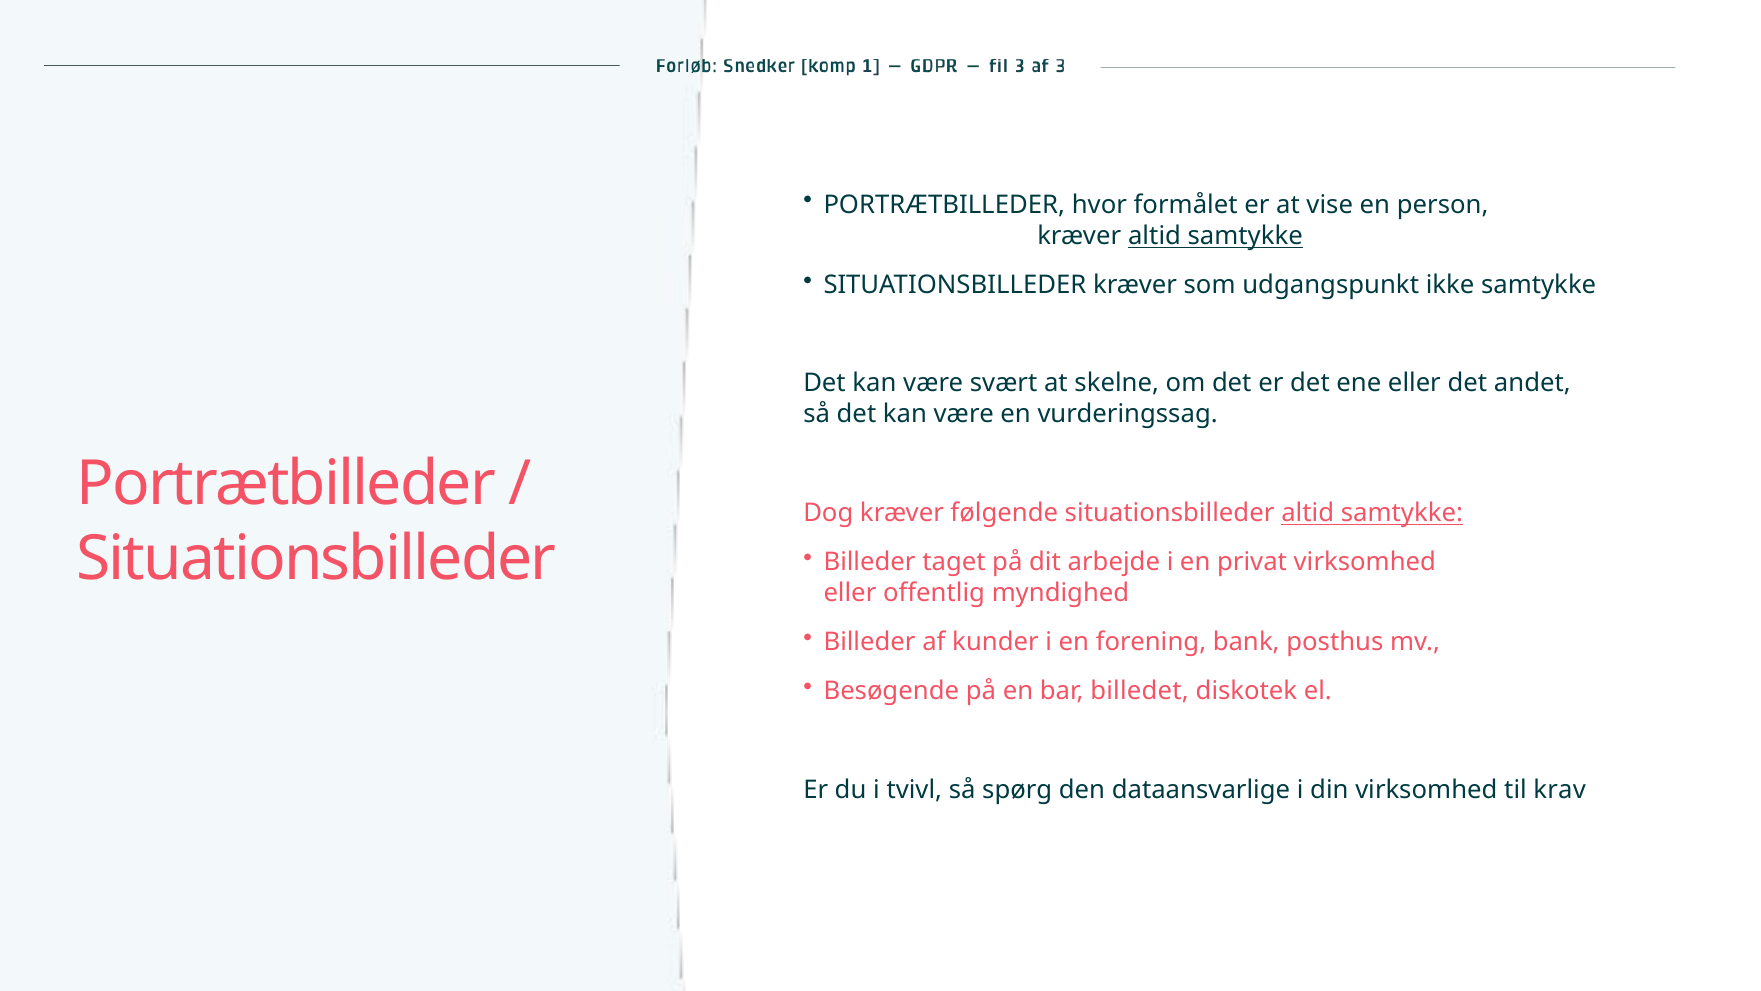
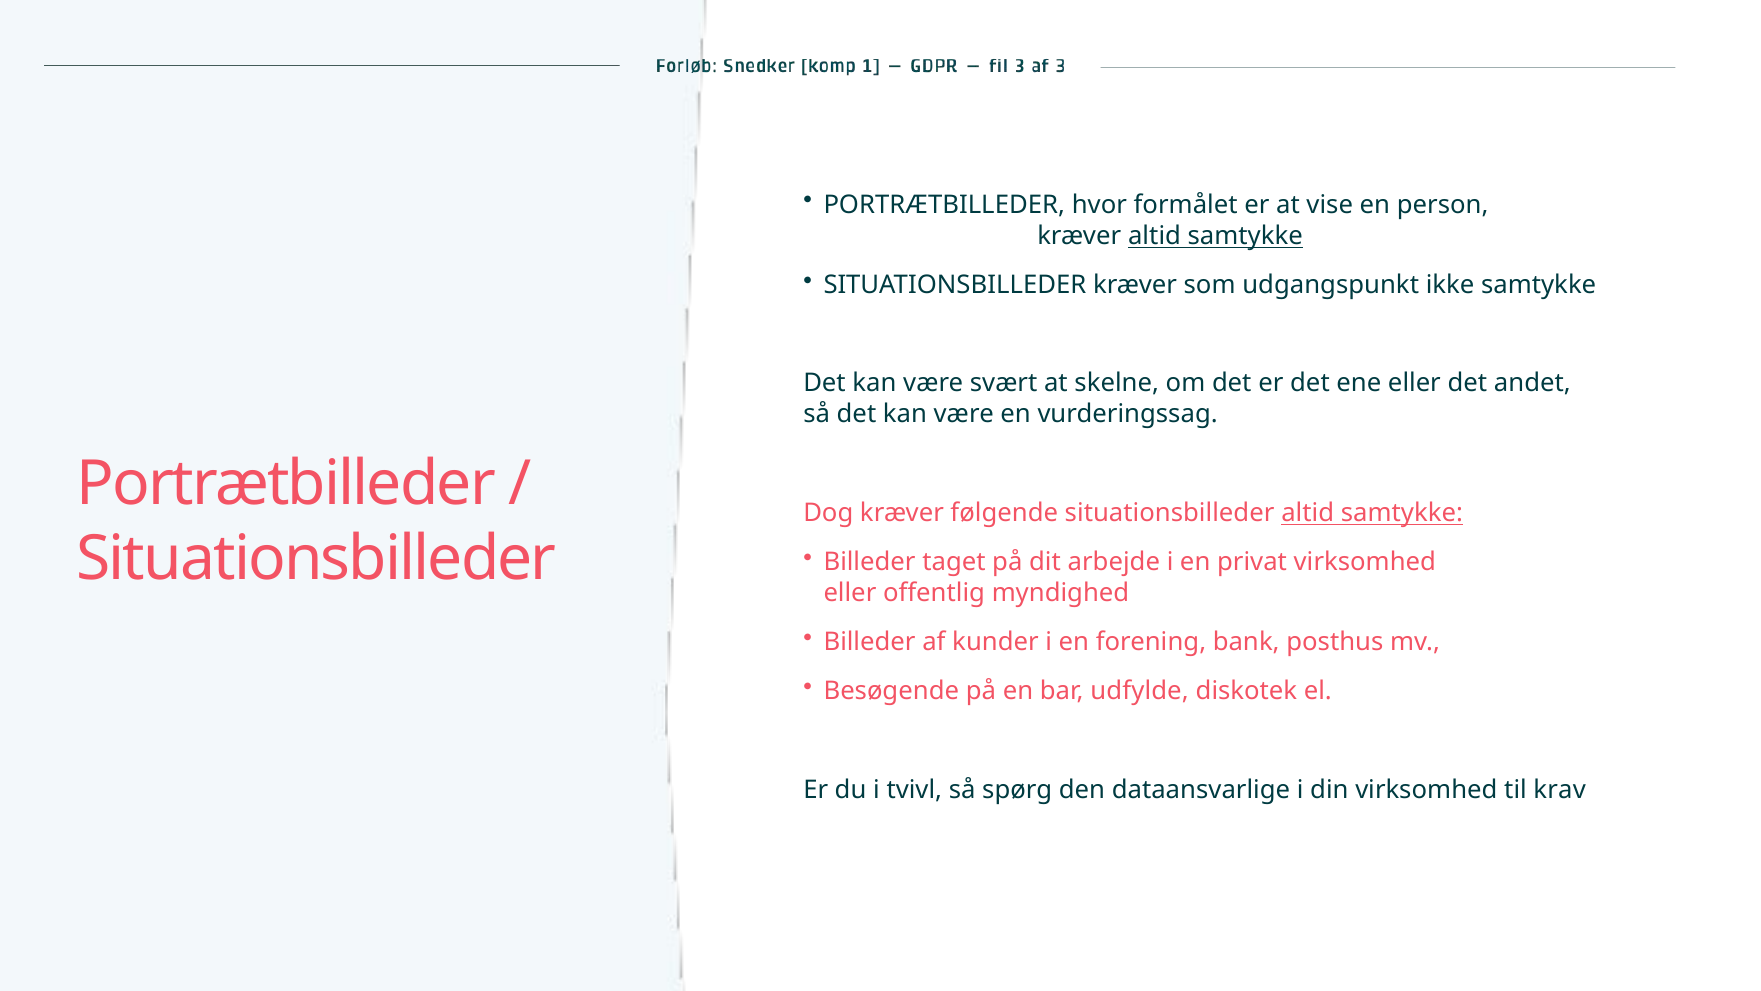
billedet: billedet -> udfylde
